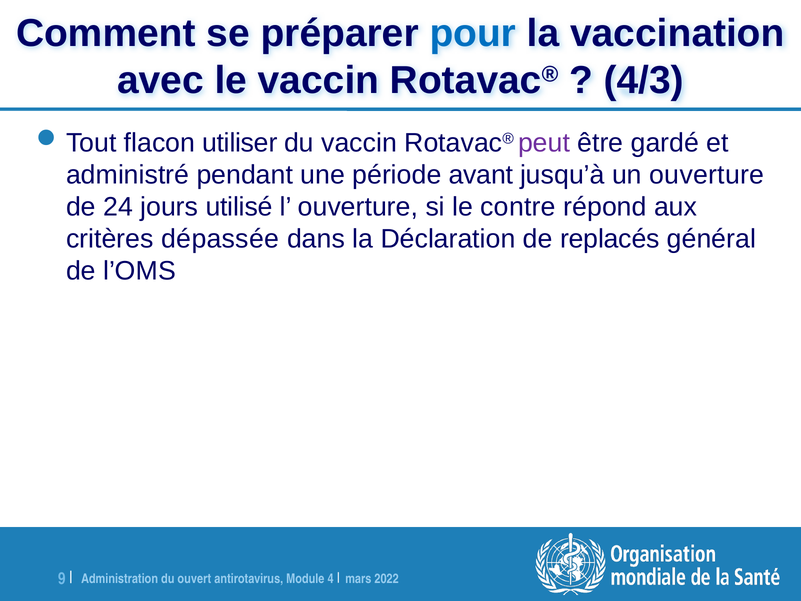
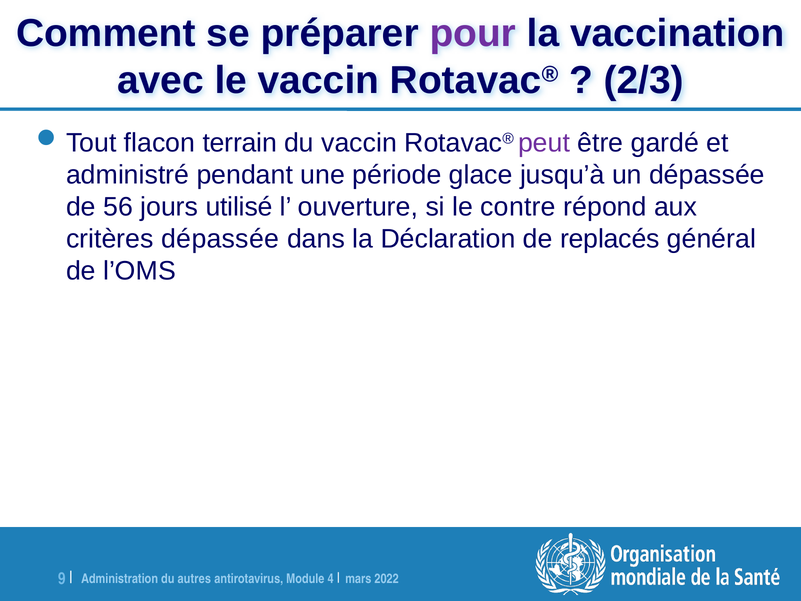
pour colour: blue -> purple
4/3: 4/3 -> 2/3
utiliser: utiliser -> terrain
avant: avant -> glace
un ouverture: ouverture -> dépassée
24: 24 -> 56
ouvert: ouvert -> autres
